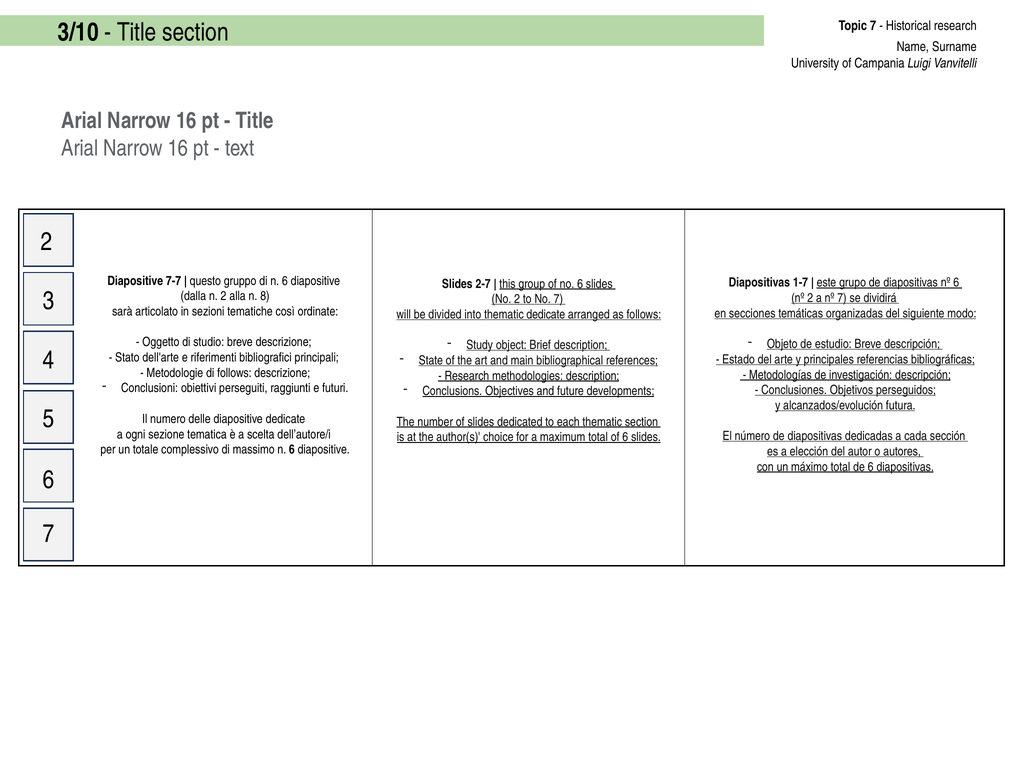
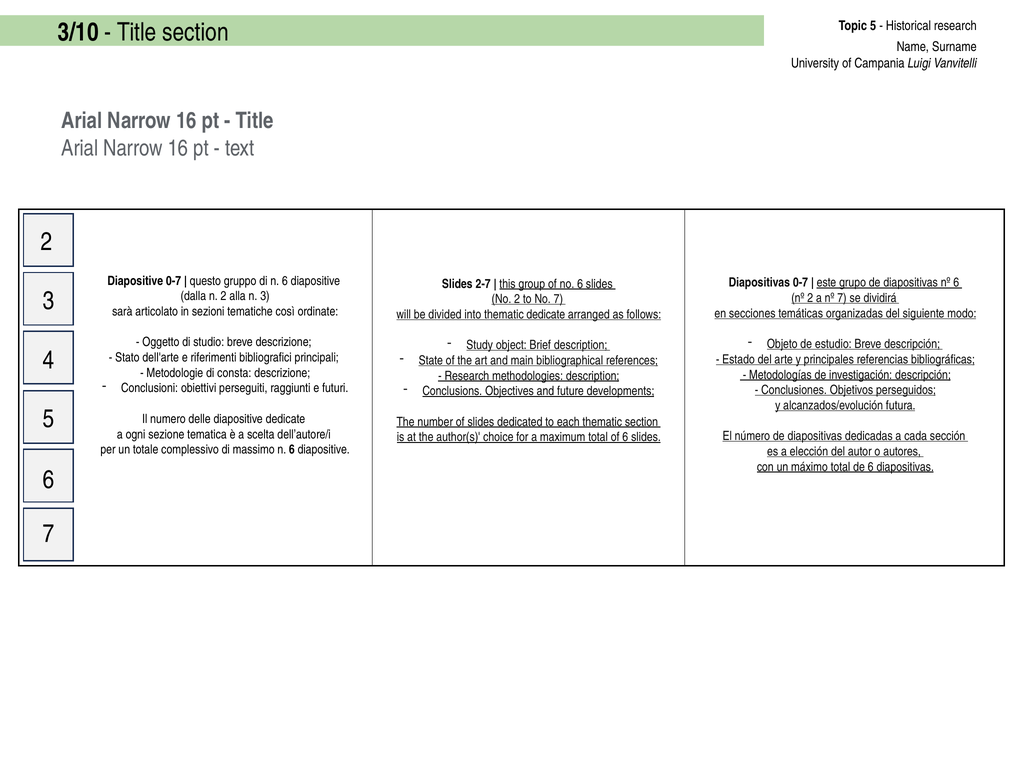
Topic 7: 7 -> 5
Diapositive 7-7: 7-7 -> 0-7
Diapositivas 1-7: 1-7 -> 0-7
n 8: 8 -> 3
di follows: follows -> consta
